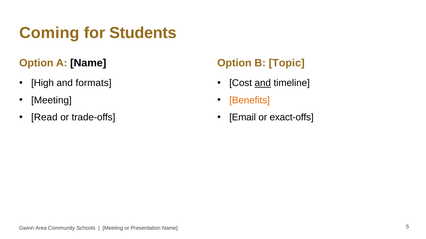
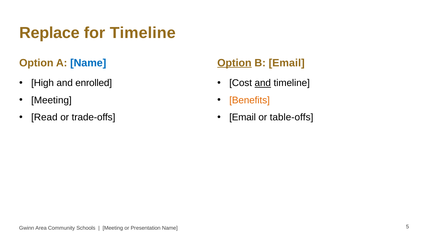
Coming: Coming -> Replace
for Students: Students -> Timeline
Name at (88, 63) colour: black -> blue
Option at (234, 63) underline: none -> present
B Topic: Topic -> Email
formats: formats -> enrolled
exact-offs: exact-offs -> table-offs
